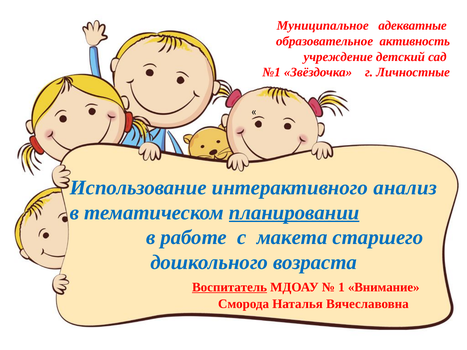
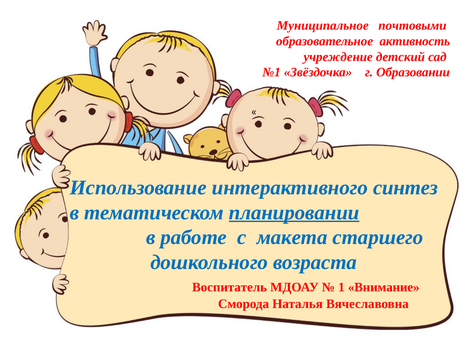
адекватные: адекватные -> почтовыми
Личностные: Личностные -> Образовании
анализ: анализ -> синтез
Воспитатель underline: present -> none
